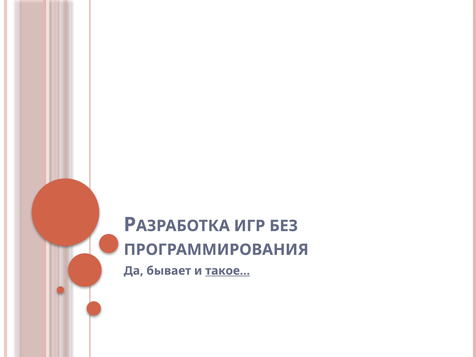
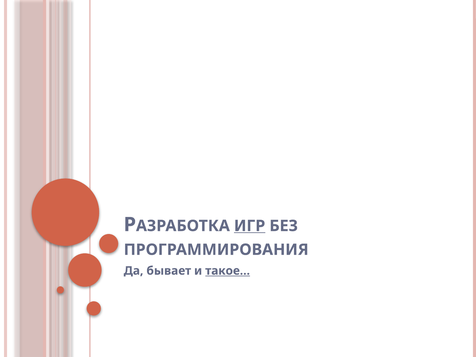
ИГР underline: none -> present
